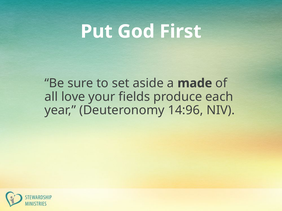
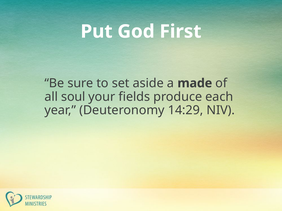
love: love -> soul
14:96: 14:96 -> 14:29
